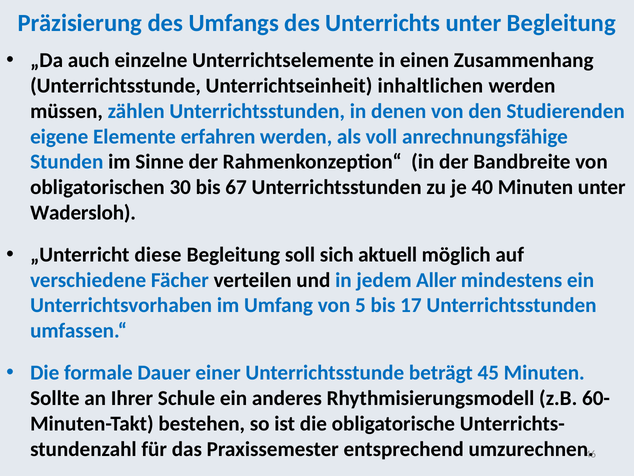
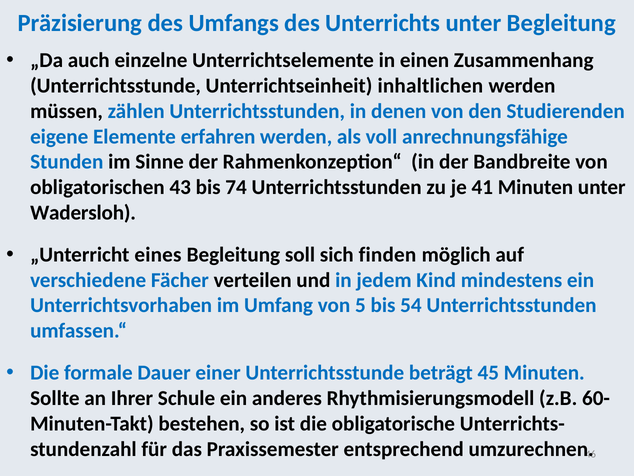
30: 30 -> 43
67: 67 -> 74
40: 40 -> 41
diese: diese -> eines
aktuell: aktuell -> finden
Aller: Aller -> Kind
17: 17 -> 54
